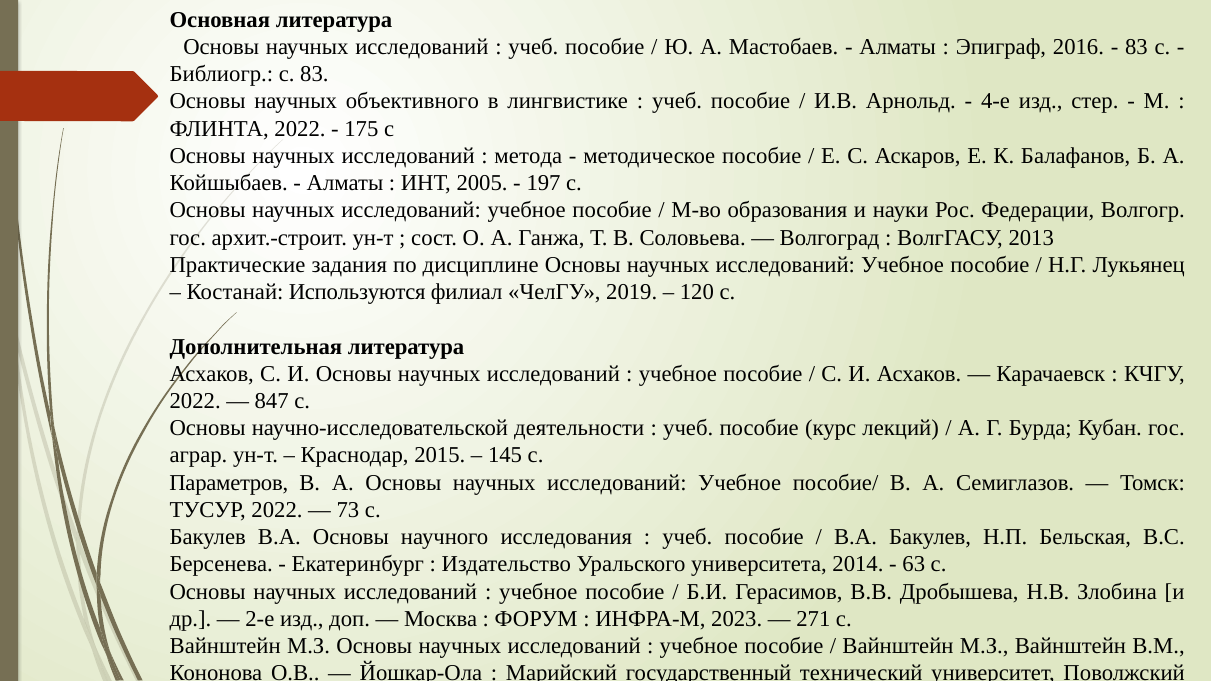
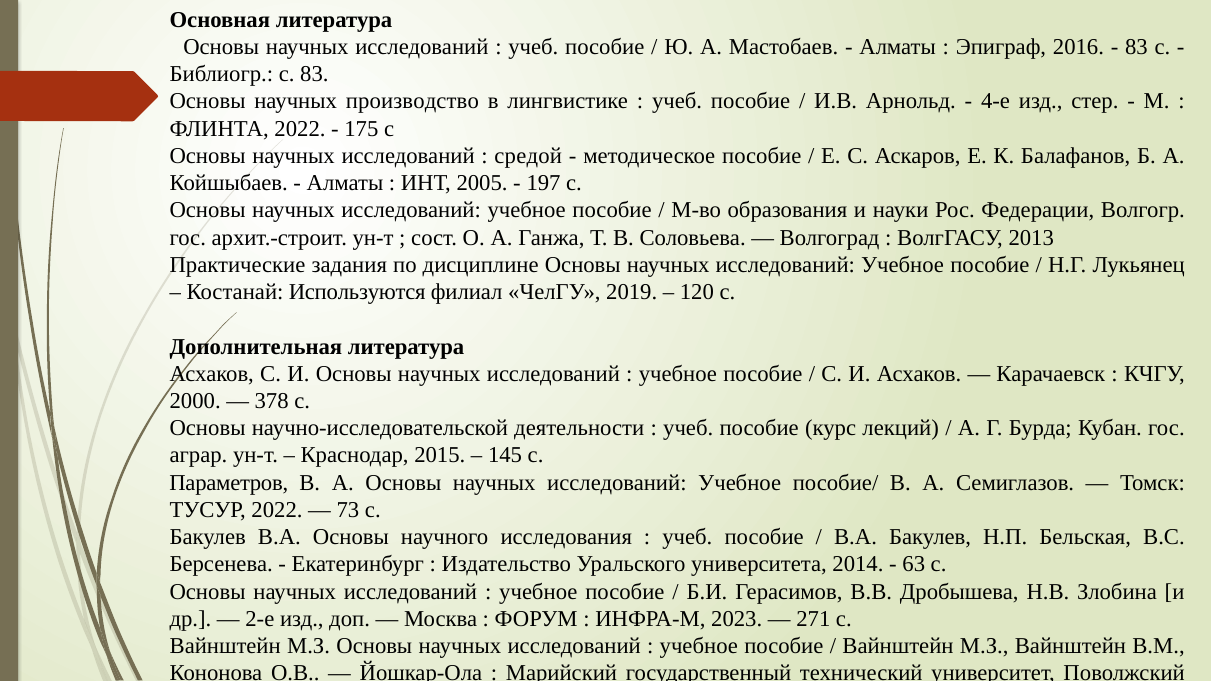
объективного: объективного -> производство
метода: метода -> средой
2022 at (195, 401): 2022 -> 2000
847: 847 -> 378
